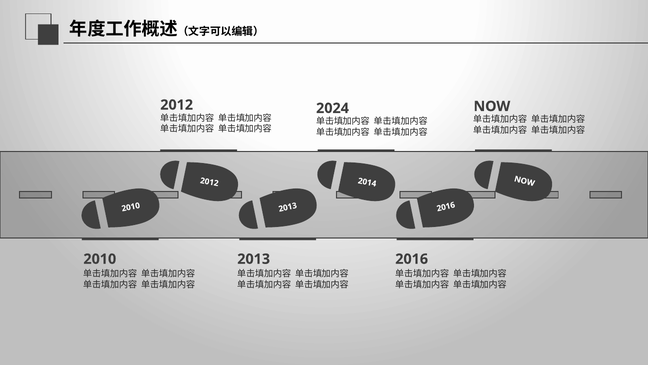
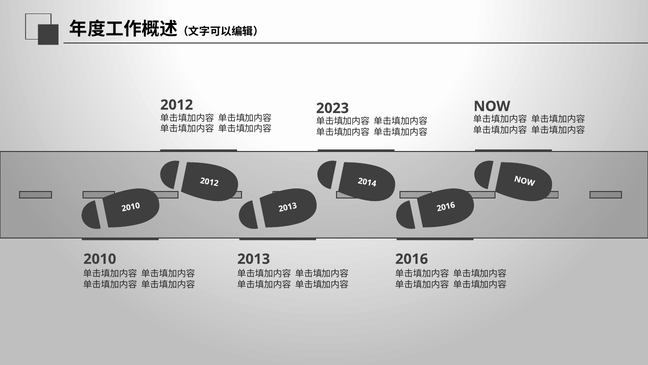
2024: 2024 -> 2023
